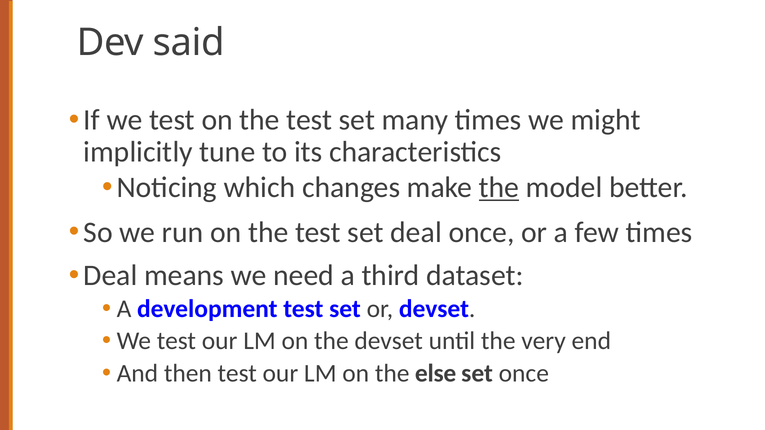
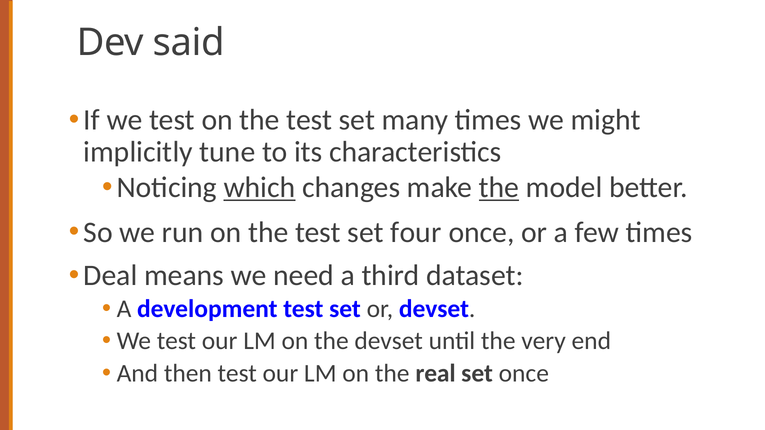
which underline: none -> present
set deal: deal -> four
else: else -> real
